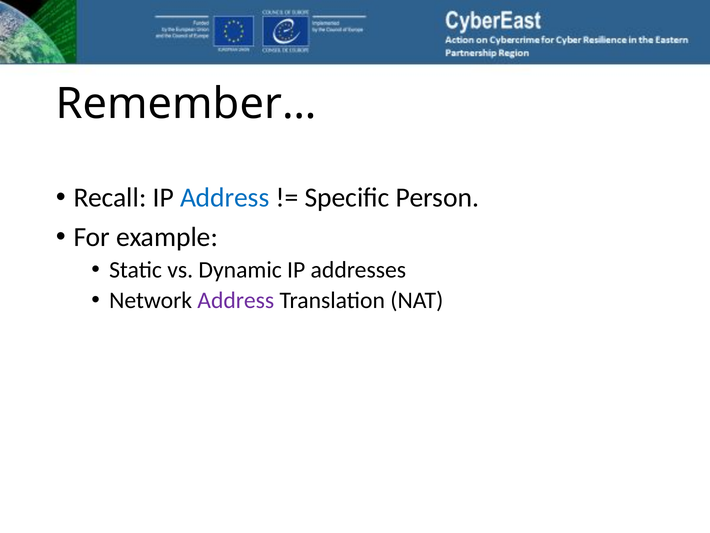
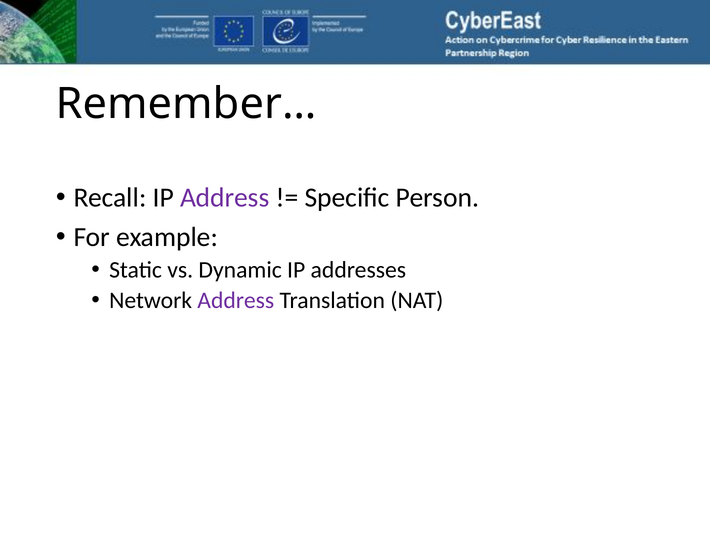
Address at (225, 197) colour: blue -> purple
